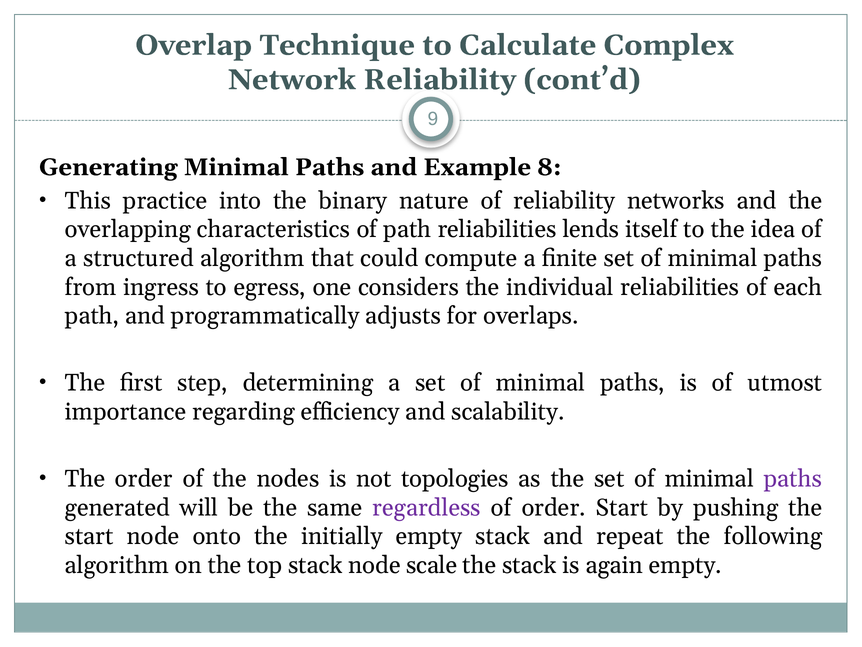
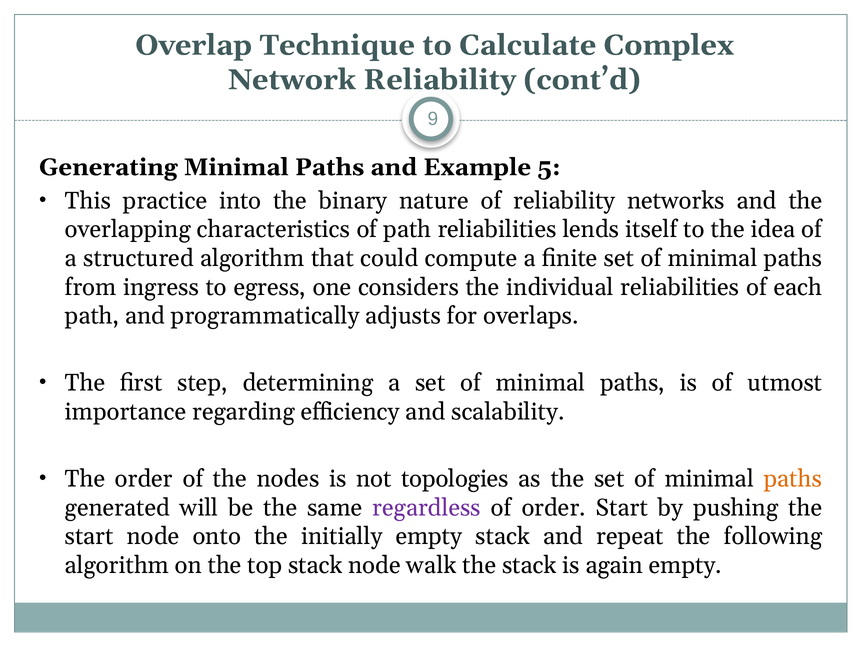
8: 8 -> 5
paths at (793, 478) colour: purple -> orange
scale: scale -> walk
